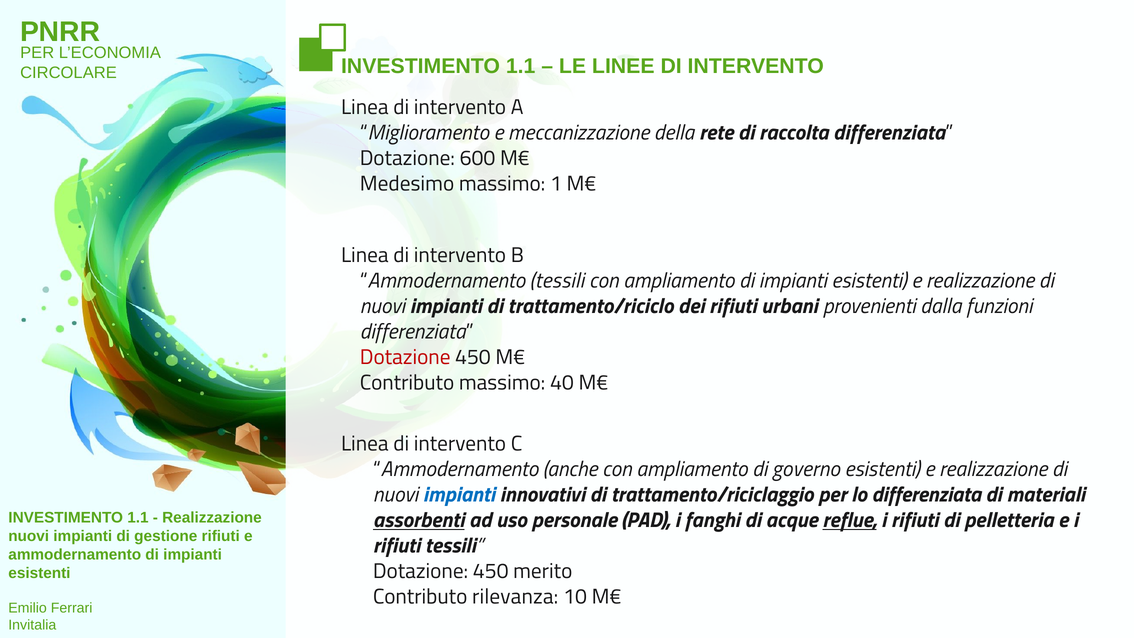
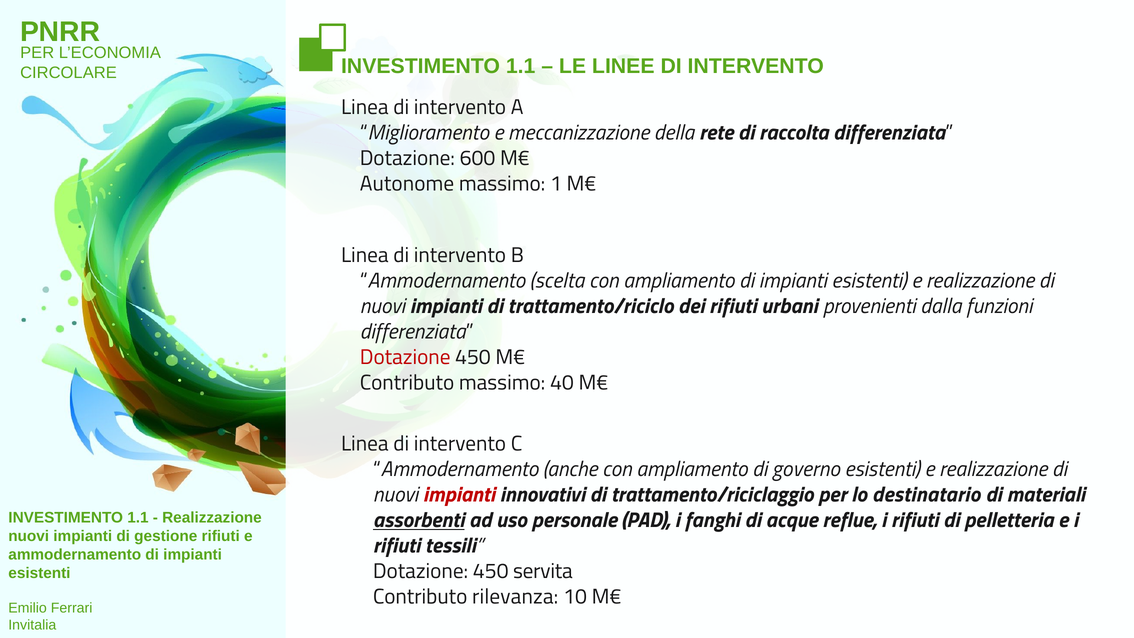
Medesimo: Medesimo -> Autonome
Ammodernamento tessili: tessili -> scelta
impianti at (459, 495) colour: blue -> red
lo differenziata: differenziata -> destinatario
reflue underline: present -> none
merito: merito -> servita
